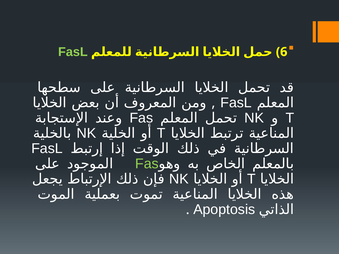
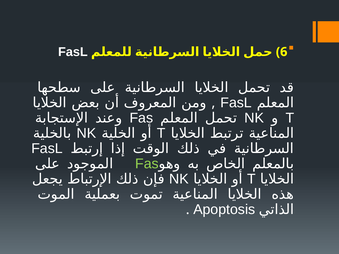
FasL at (73, 52) colour: light green -> white
